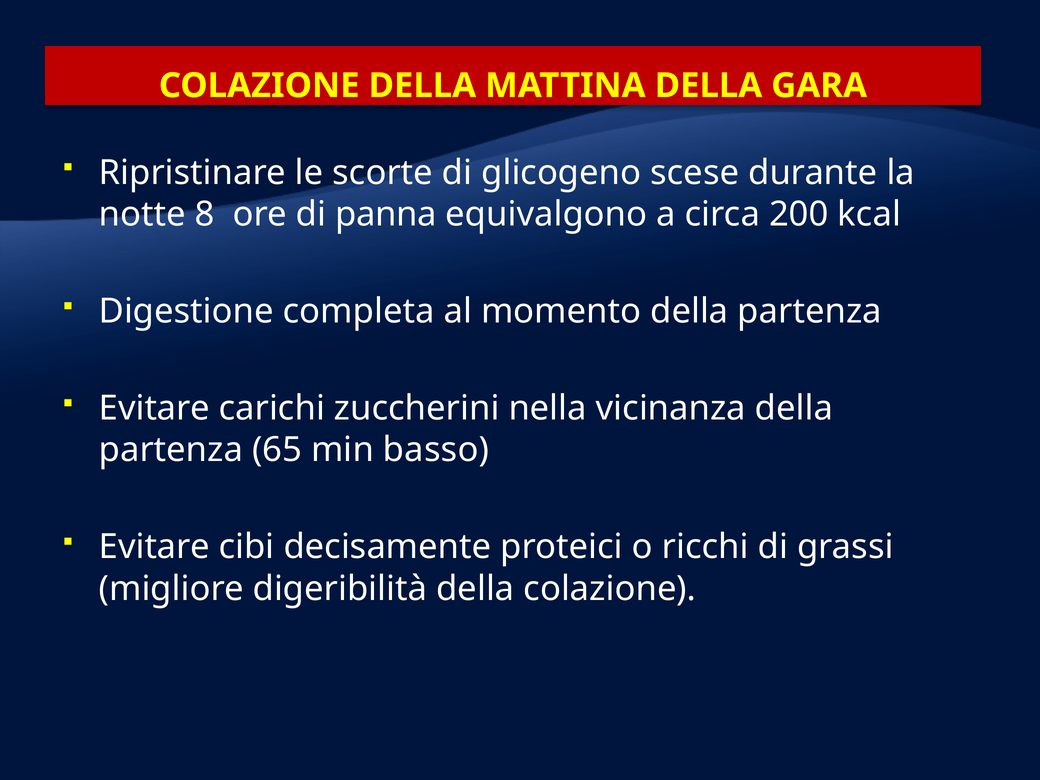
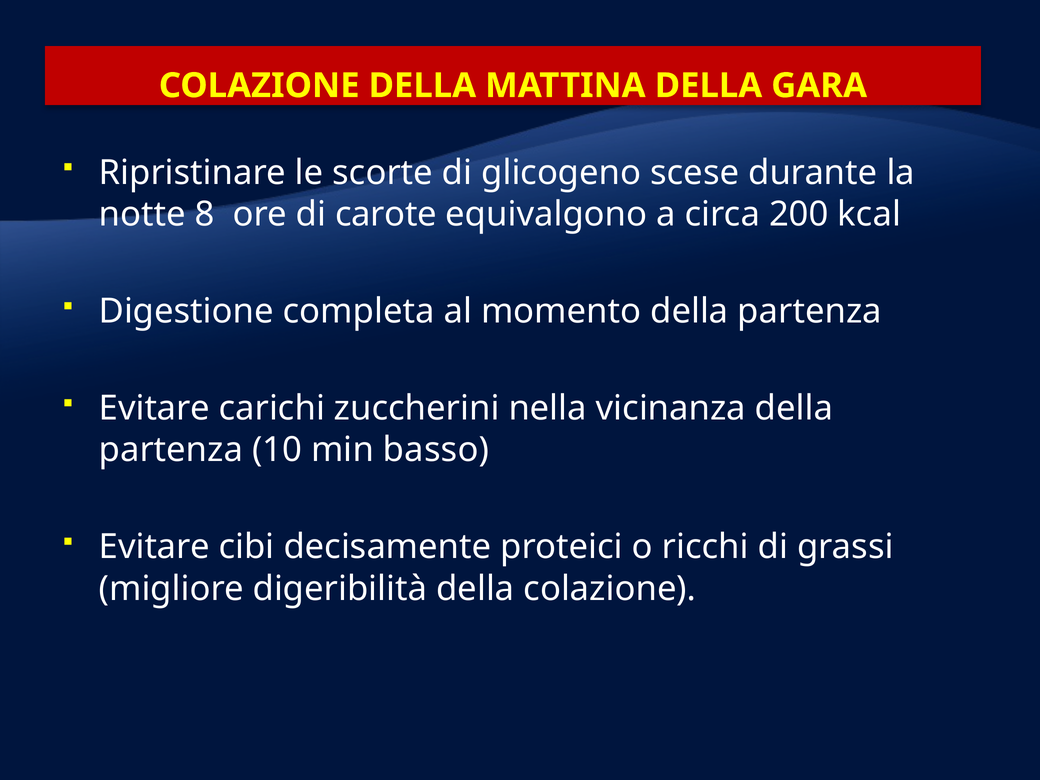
panna: panna -> carote
65: 65 -> 10
